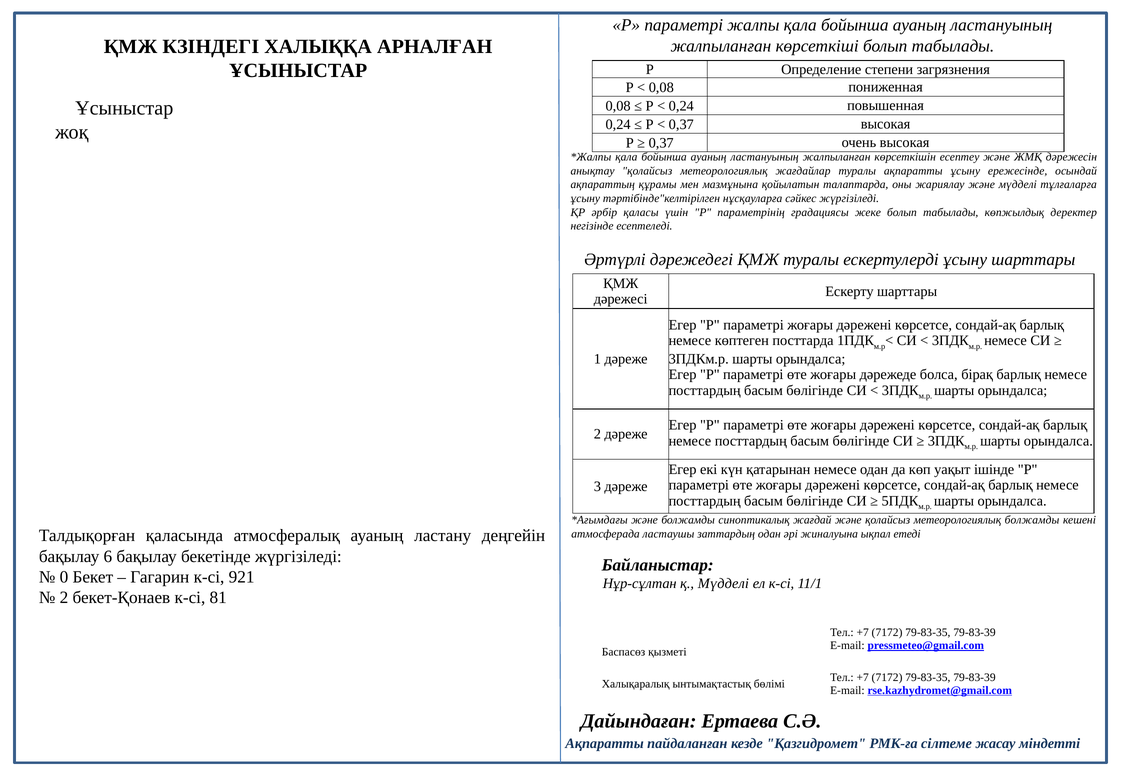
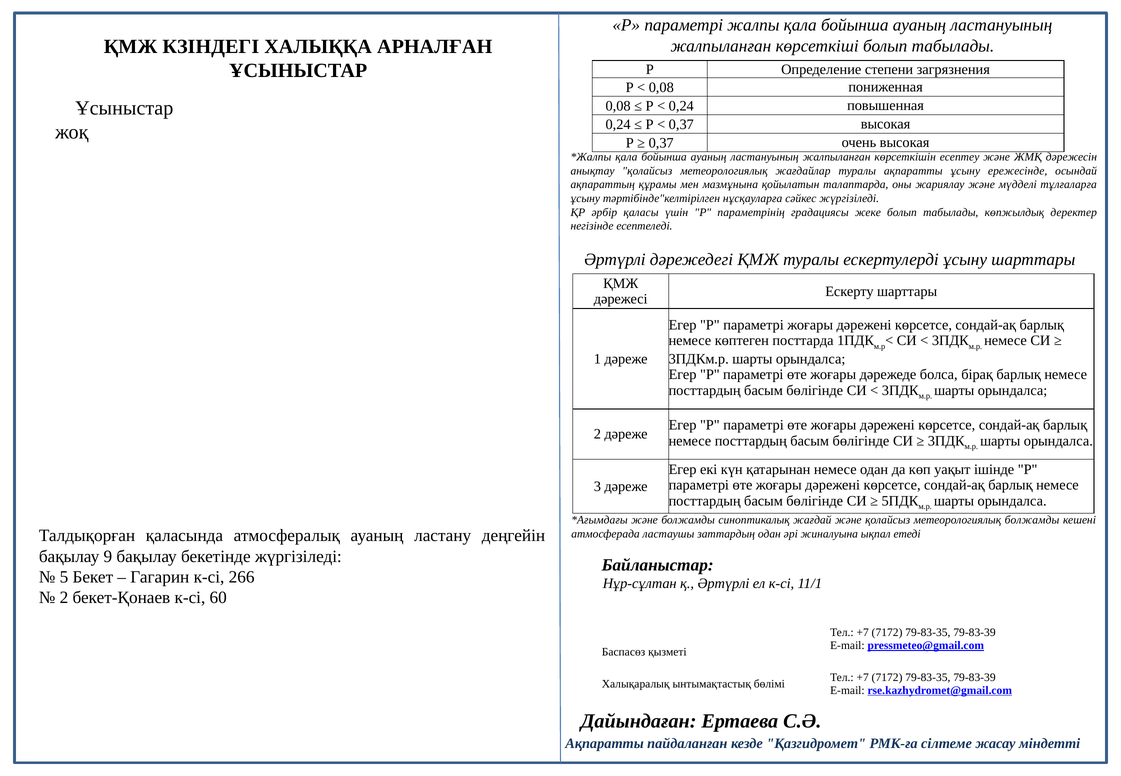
6: 6 -> 9
0: 0 -> 5
921: 921 -> 266
қ Мүдделі: Мүдделі -> Әртүрлі
81: 81 -> 60
